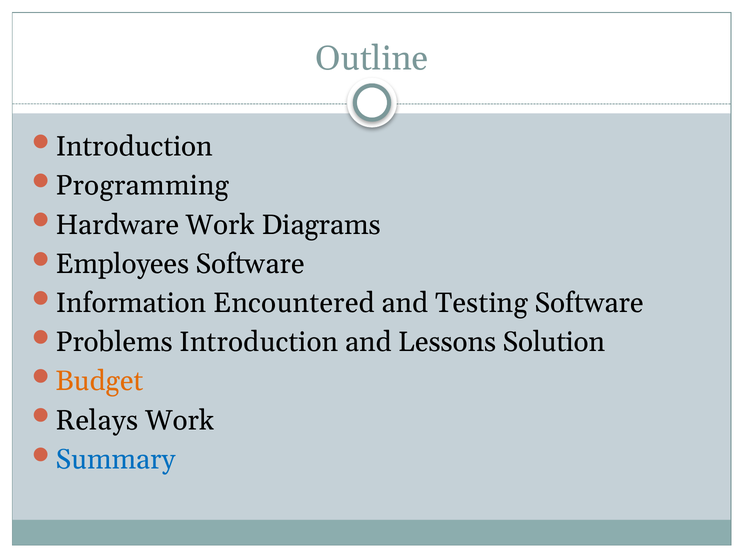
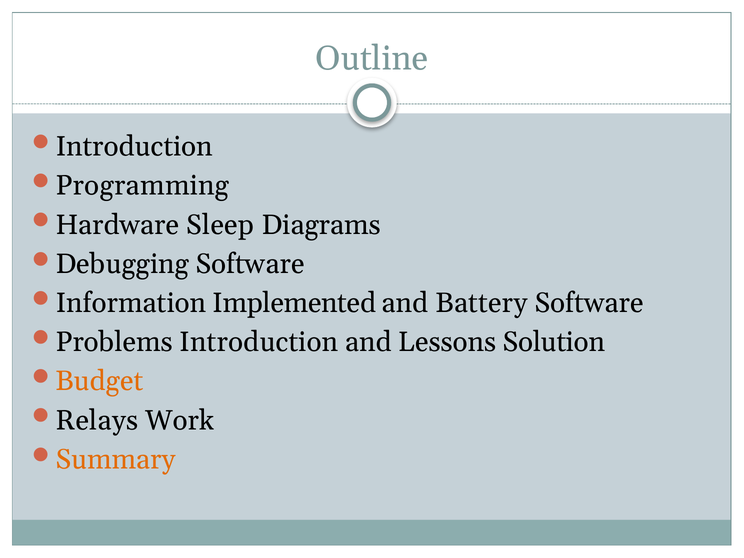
Hardware Work: Work -> Sleep
Employees: Employees -> Debugging
Encountered: Encountered -> Implemented
Testing: Testing -> Battery
Summary colour: blue -> orange
